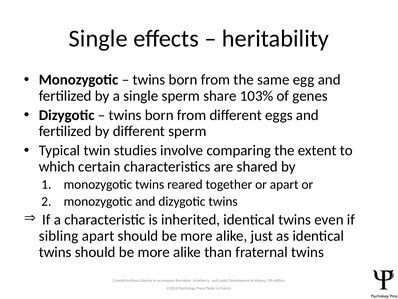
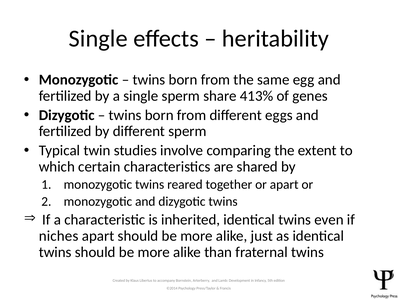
103%: 103% -> 413%
sibling: sibling -> niches
